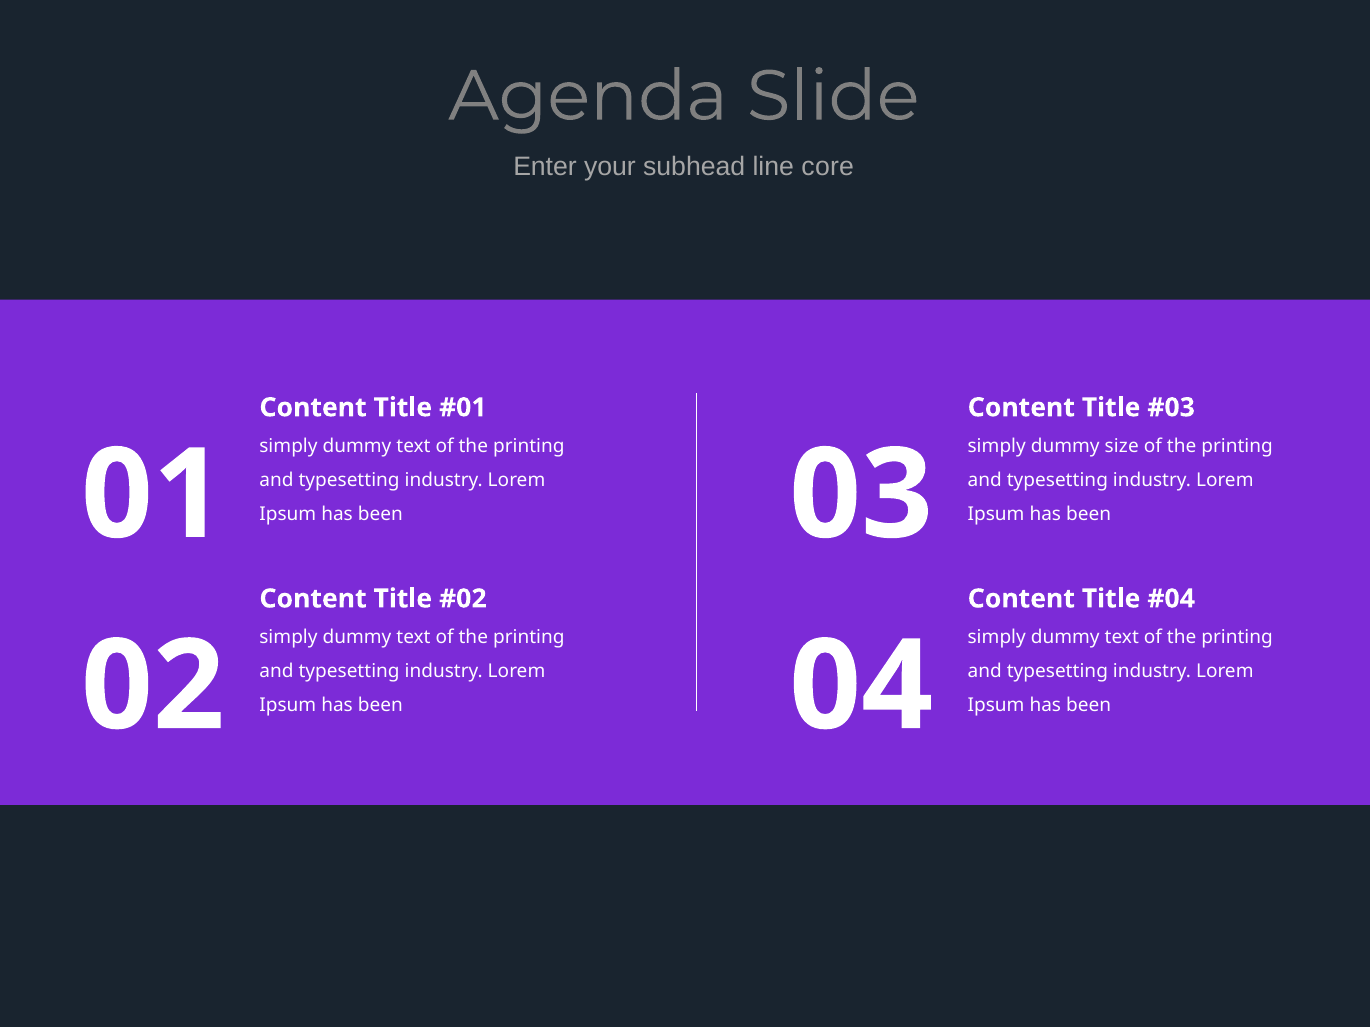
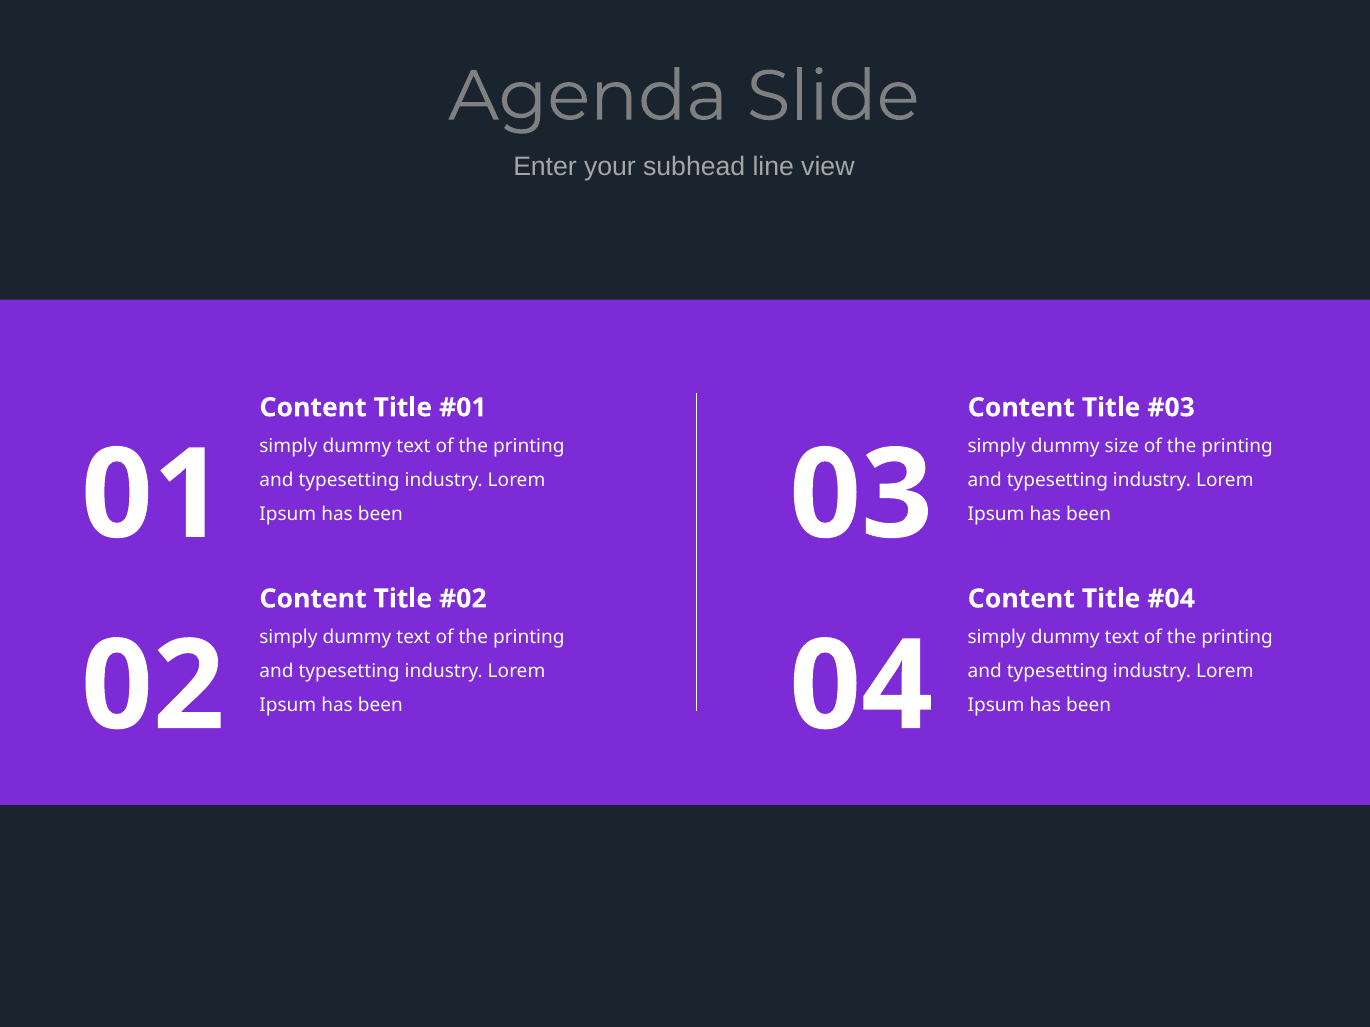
core: core -> view
